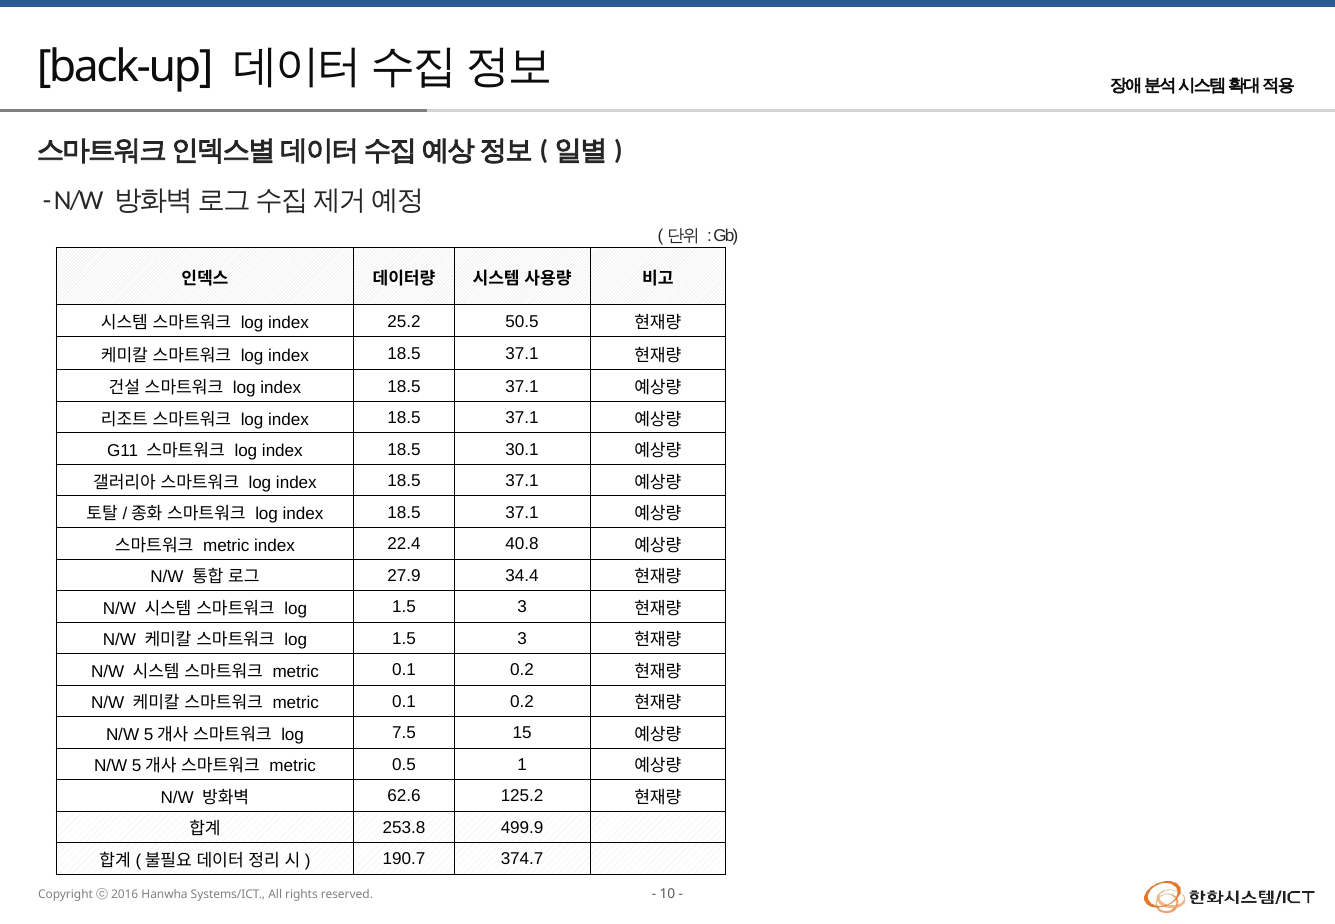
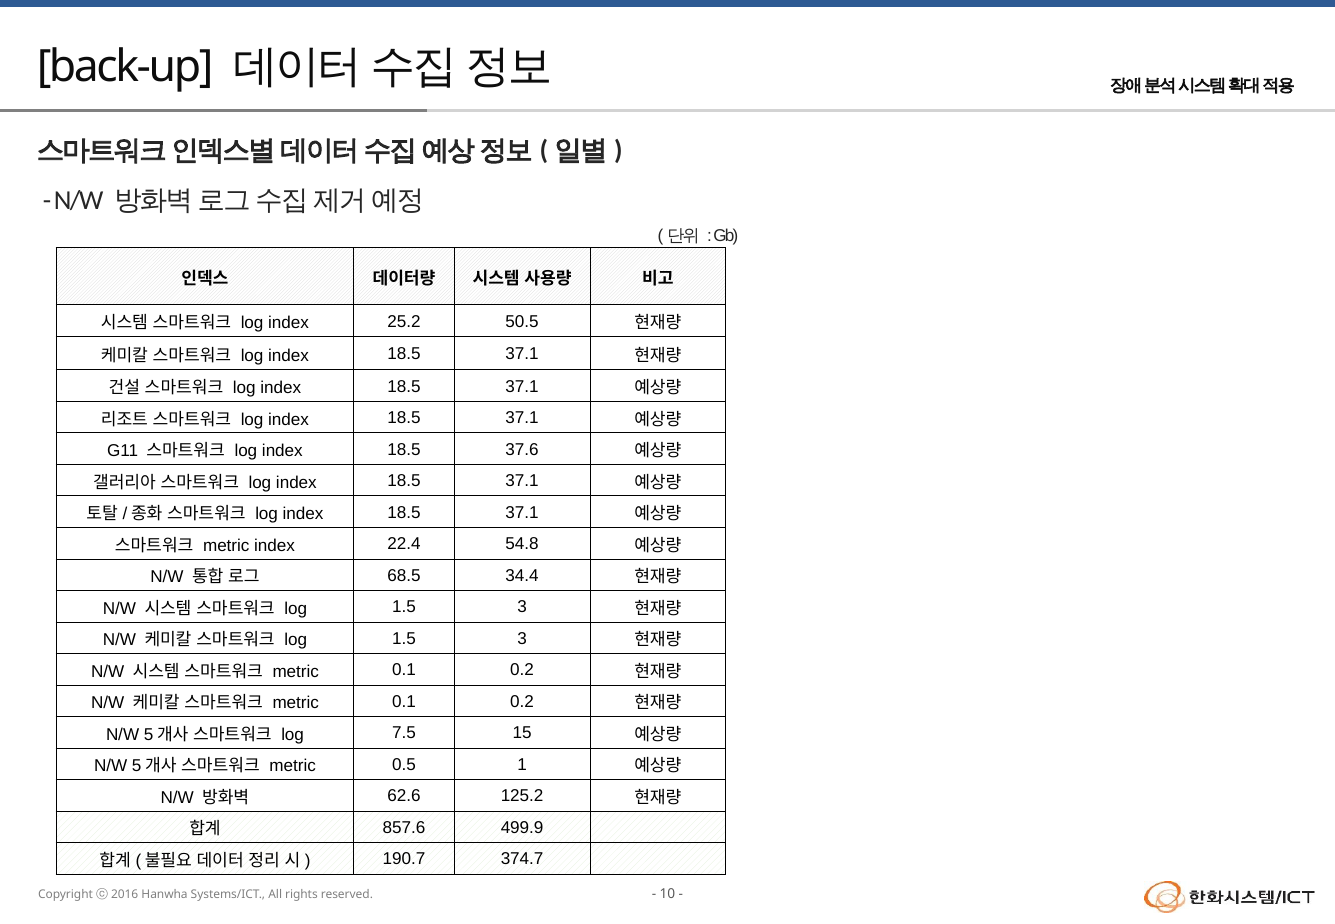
30.1: 30.1 -> 37.6
40.8: 40.8 -> 54.8
27.9: 27.9 -> 68.5
253.8: 253.8 -> 857.6
